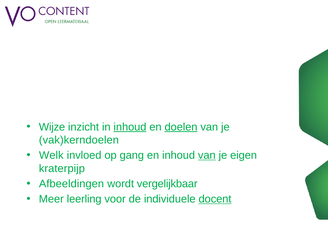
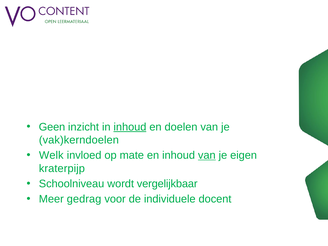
Wijze: Wijze -> Geen
doelen underline: present -> none
gang: gang -> mate
Afbeeldingen: Afbeeldingen -> Schoolniveau
leerling: leerling -> gedrag
docent underline: present -> none
